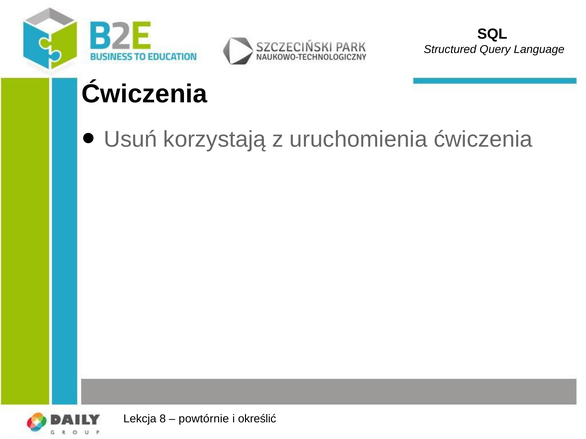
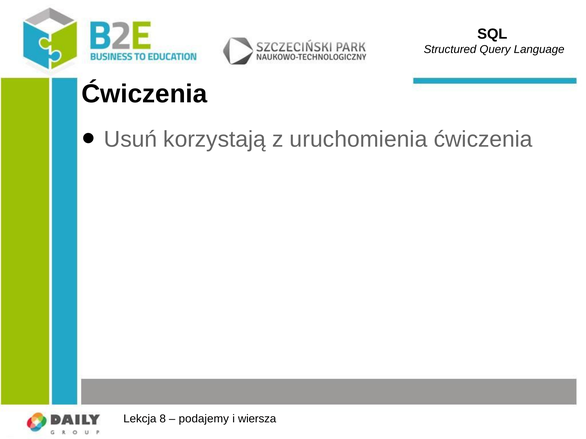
powtórnie: powtórnie -> podajemy
określić: określić -> wiersza
